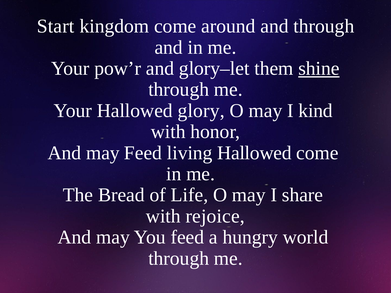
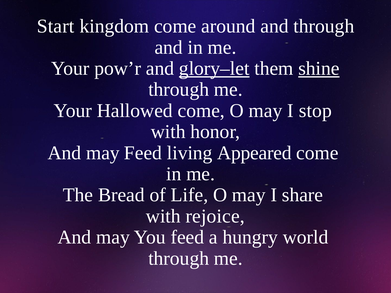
glory–let underline: none -> present
Hallowed glory: glory -> come
kind: kind -> stop
living Hallowed: Hallowed -> Appeared
